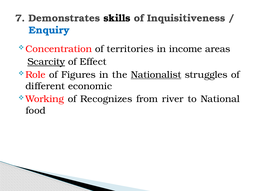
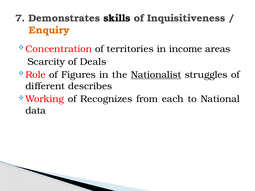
Enquiry colour: blue -> orange
Scarcity underline: present -> none
Effect: Effect -> Deals
economic: economic -> describes
river: river -> each
food: food -> data
